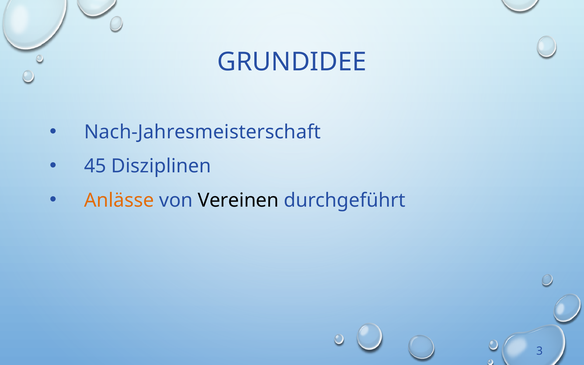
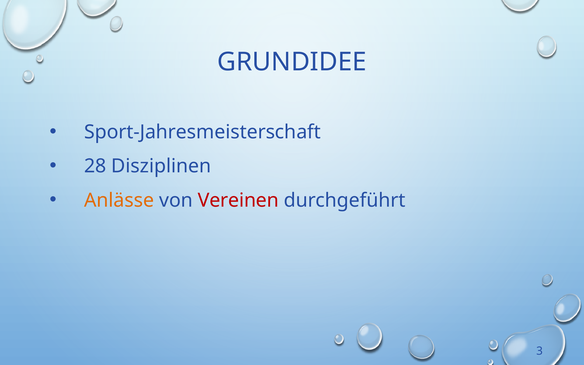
Nach-Jahresmeisterschaft: Nach-Jahresmeisterschaft -> Sport-Jahresmeisterschaft
45: 45 -> 28
Vereinen colour: black -> red
